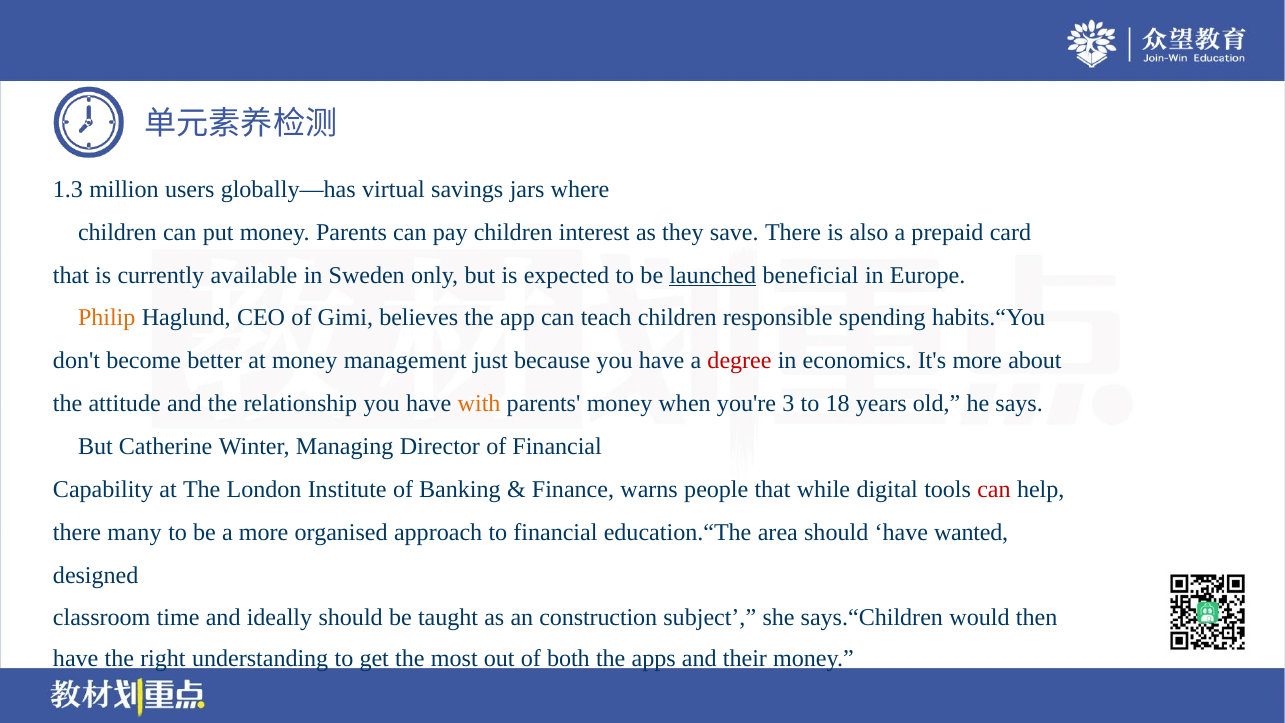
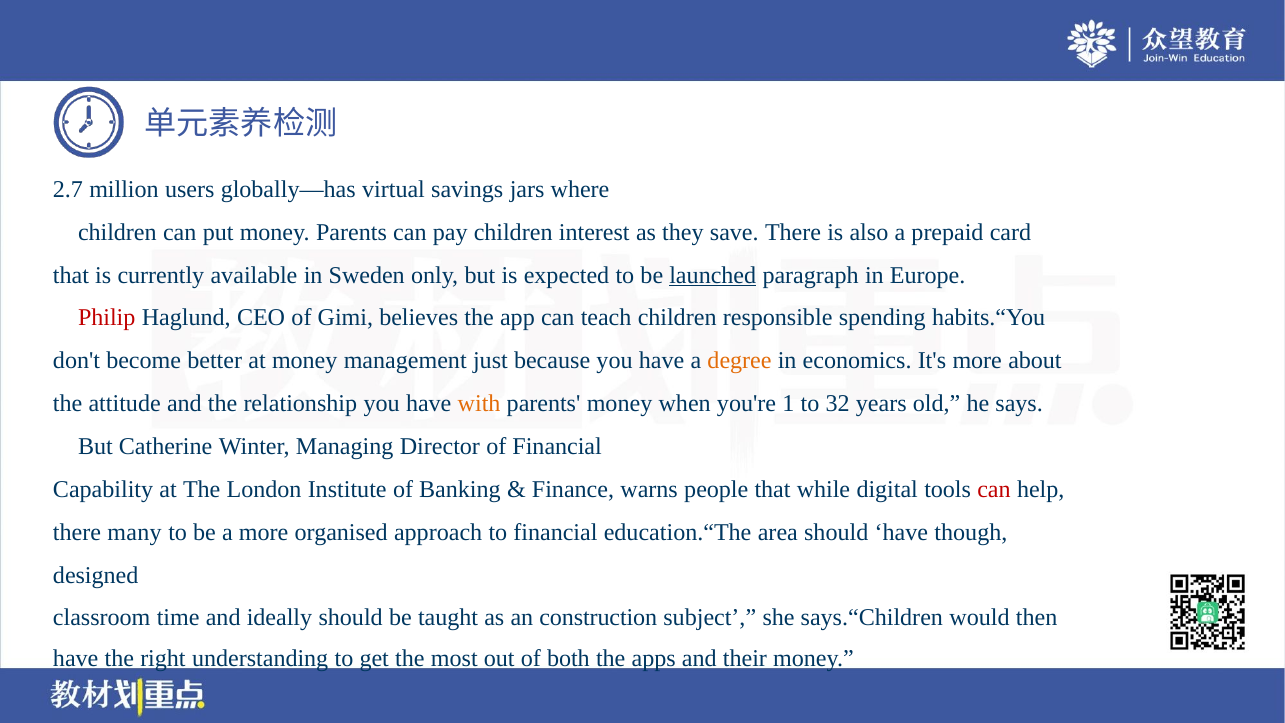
1.3: 1.3 -> 2.7
beneficial: beneficial -> paragraph
Philip colour: orange -> red
degree colour: red -> orange
3: 3 -> 1
18: 18 -> 32
wanted: wanted -> though
